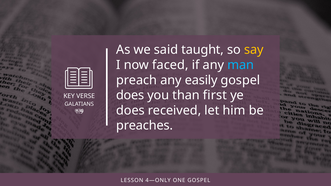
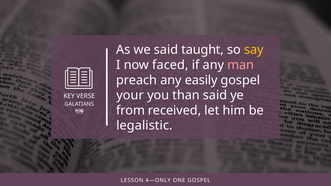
man colour: light blue -> pink
does at (130, 95): does -> your
than first: first -> said
does at (130, 111): does -> from
preaches: preaches -> legalistic
